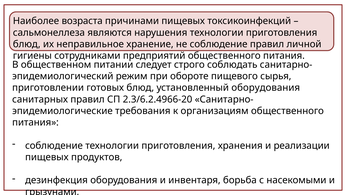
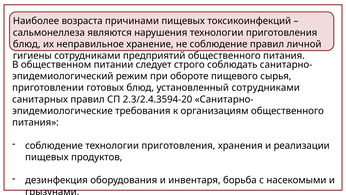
установленный оборудования: оборудования -> сотрудниками
2.3/6.2.4966-20: 2.3/6.2.4966-20 -> 2.3/2.4.3594-20
